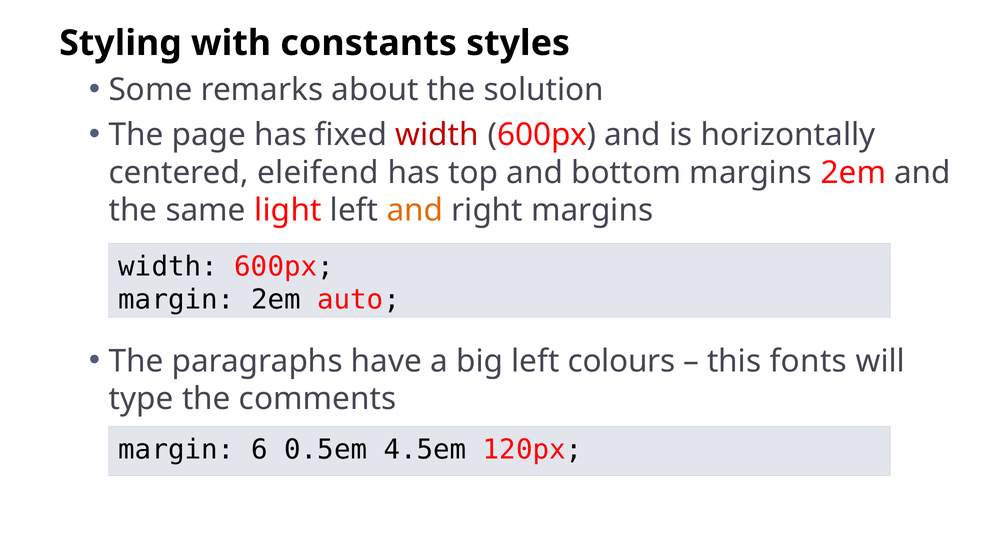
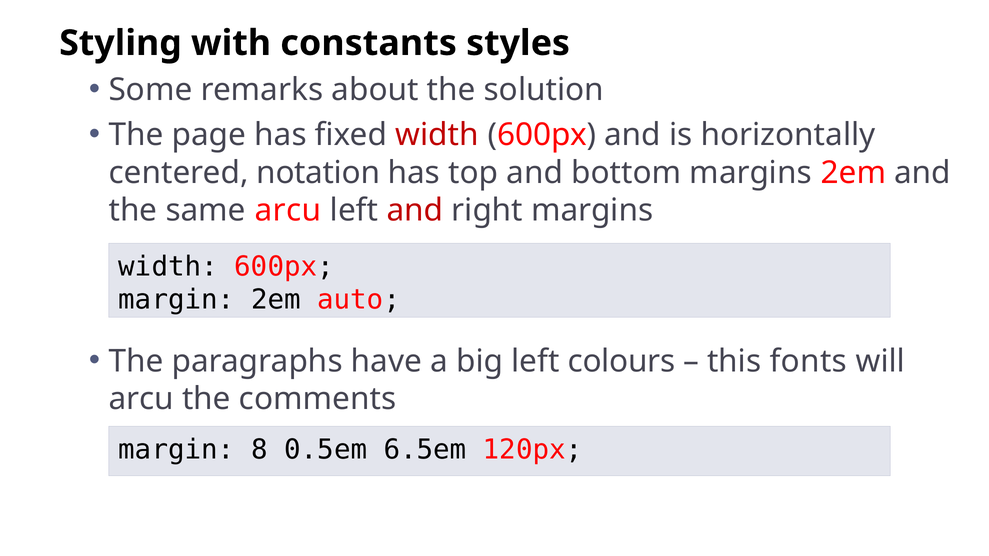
eleifend: eleifend -> notation
same light: light -> arcu
and at (415, 211) colour: orange -> red
type at (141, 399): type -> arcu
6: 6 -> 8
4.5em: 4.5em -> 6.5em
